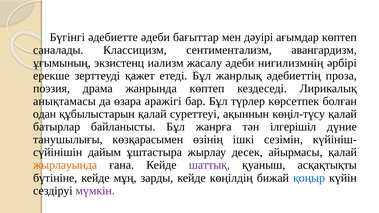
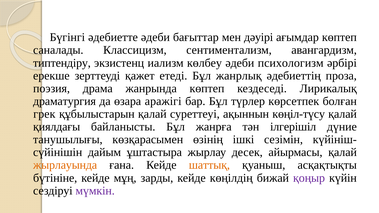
ұғымының: ұғымының -> типтендіру
жасалу: жасалу -> көлбеу
нигилизмнің: нигилизмнің -> психологизм
анықтамасы: анықтамасы -> драматургия
одан: одан -> грек
батырлар: батырлар -> қиялдағы
шаттық colour: purple -> orange
қоңыр colour: blue -> purple
